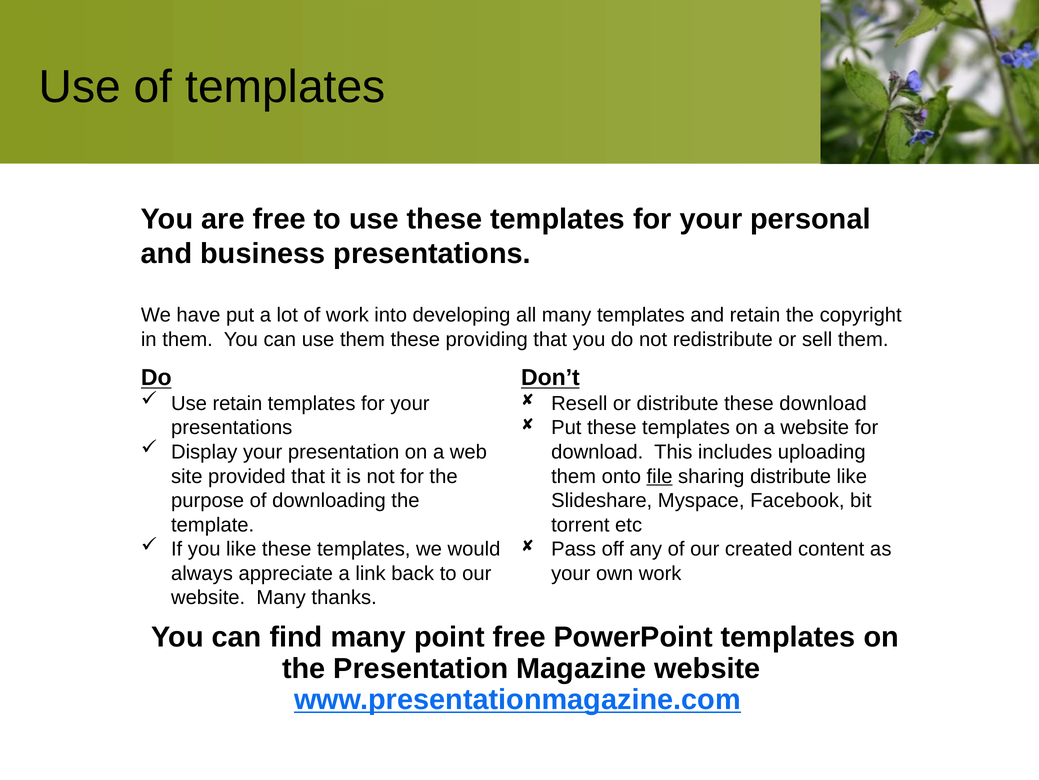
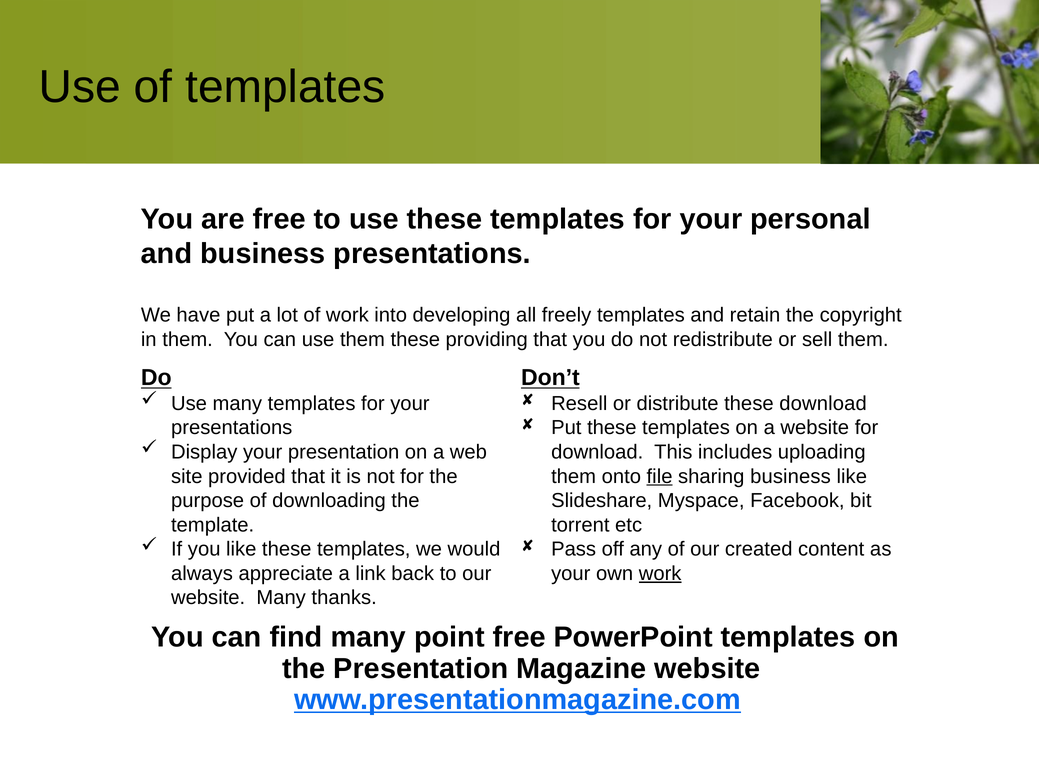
all many: many -> freely
Use retain: retain -> many
sharing distribute: distribute -> business
work at (660, 573) underline: none -> present
